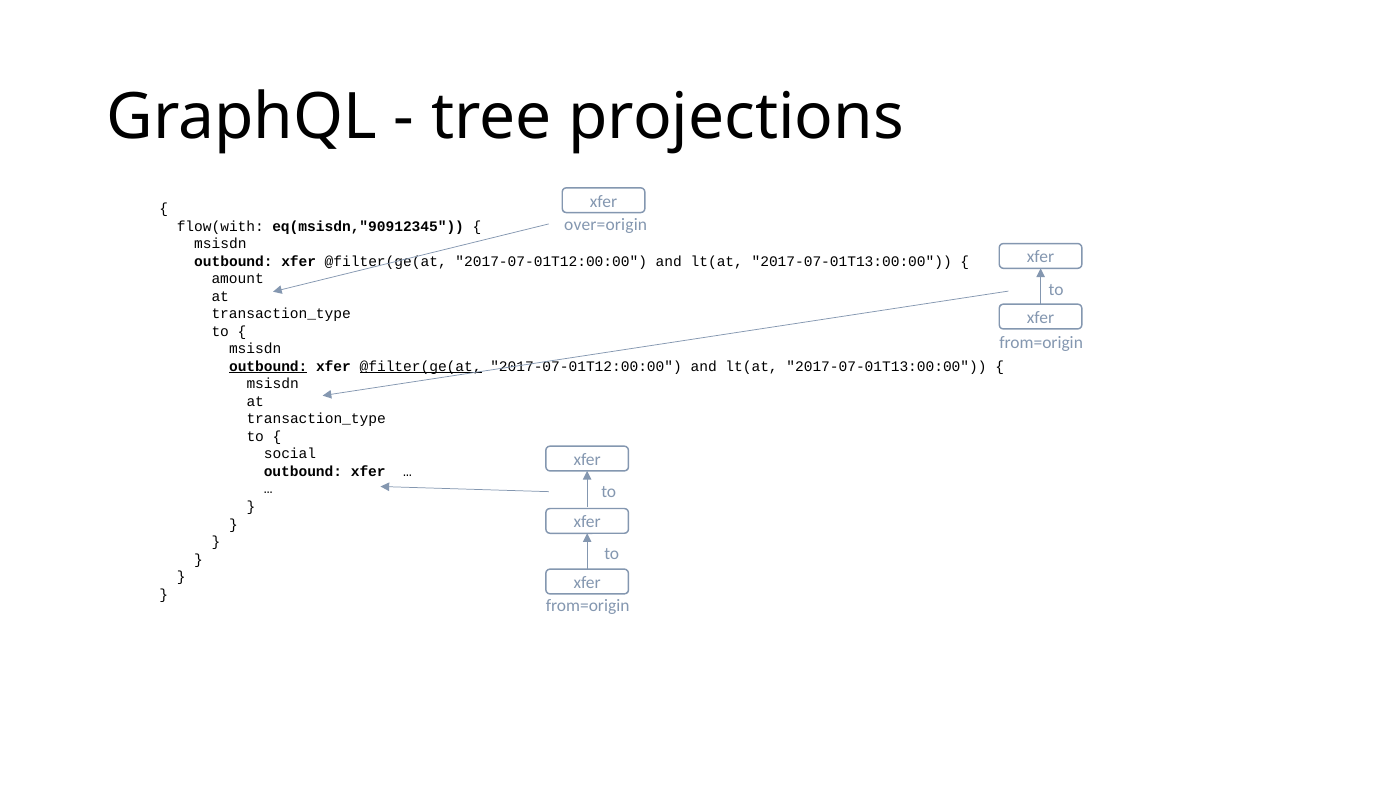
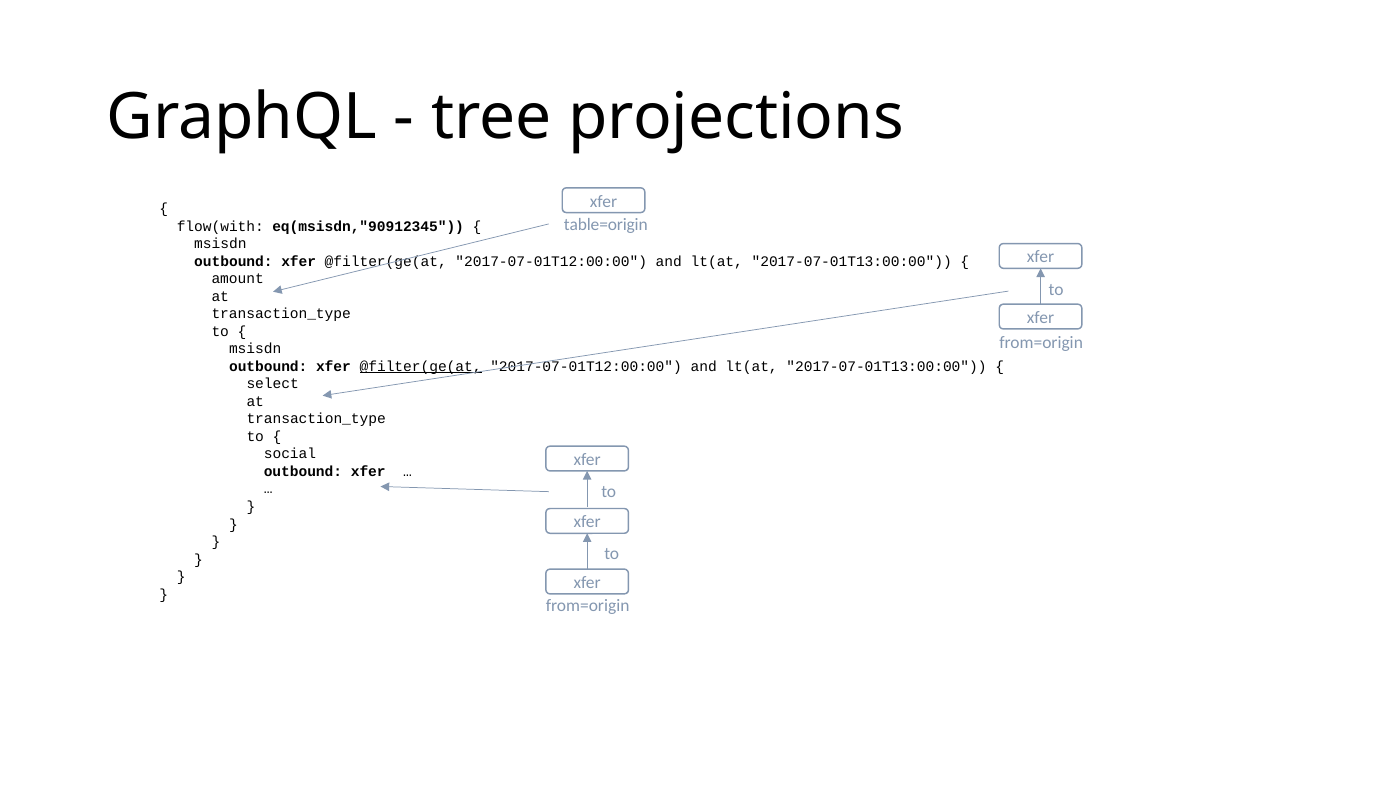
over=origin: over=origin -> table=origin
outbound at (268, 367) underline: present -> none
msisdn at (273, 384): msisdn -> select
